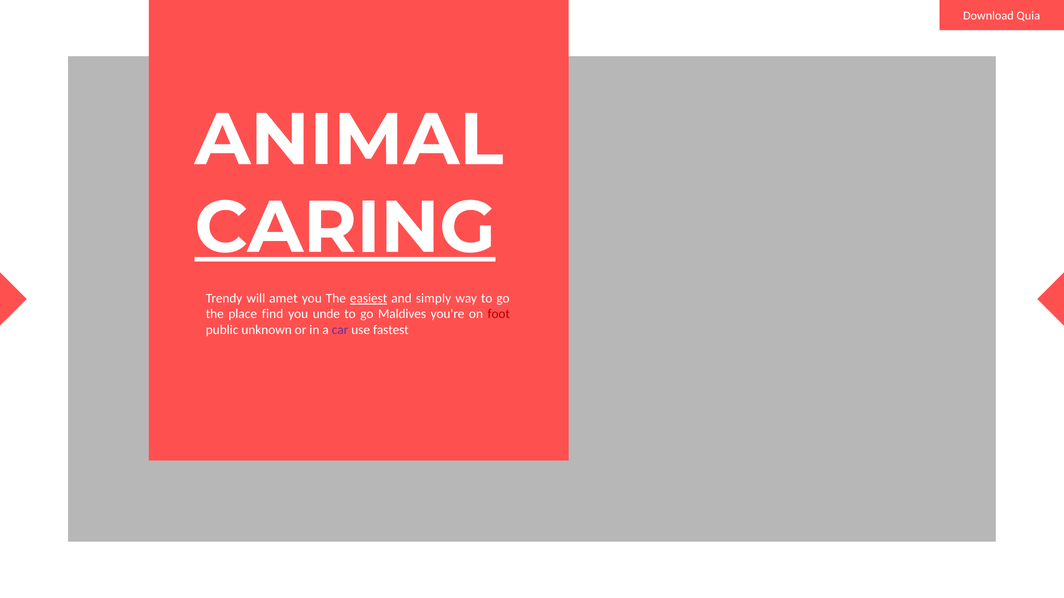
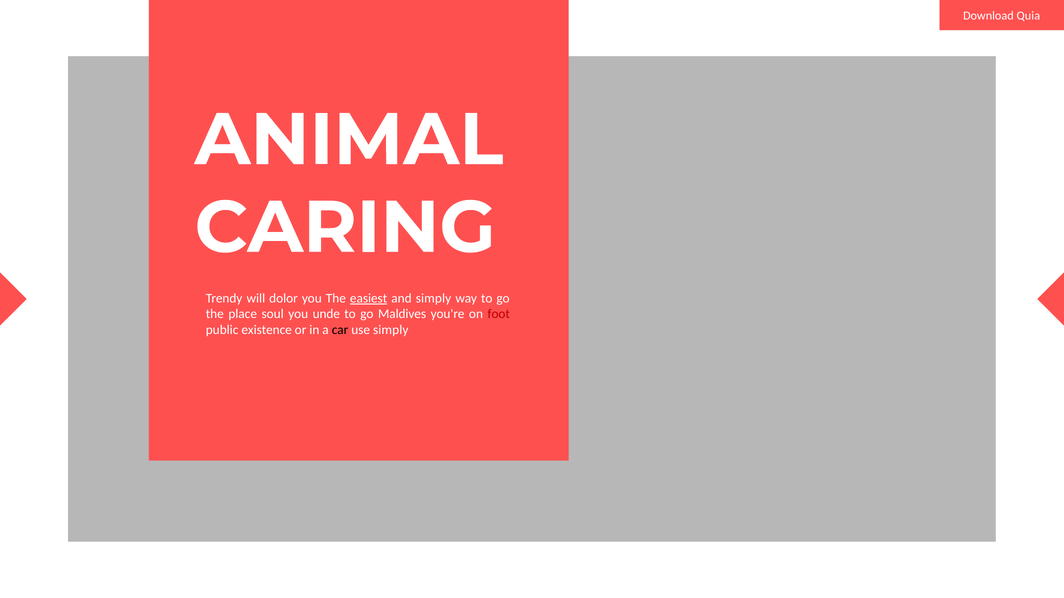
CARING underline: present -> none
amet: amet -> dolor
find: find -> soul
unknown: unknown -> existence
car colour: purple -> black
use fastest: fastest -> simply
